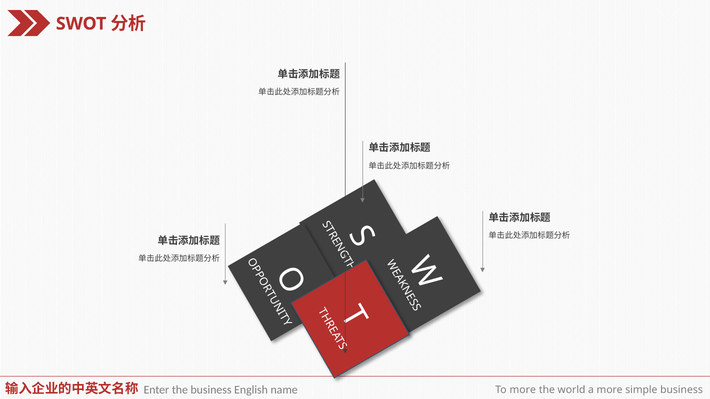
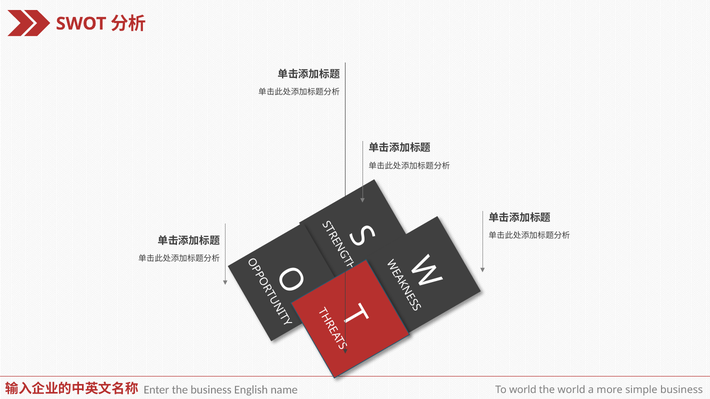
To more: more -> world
